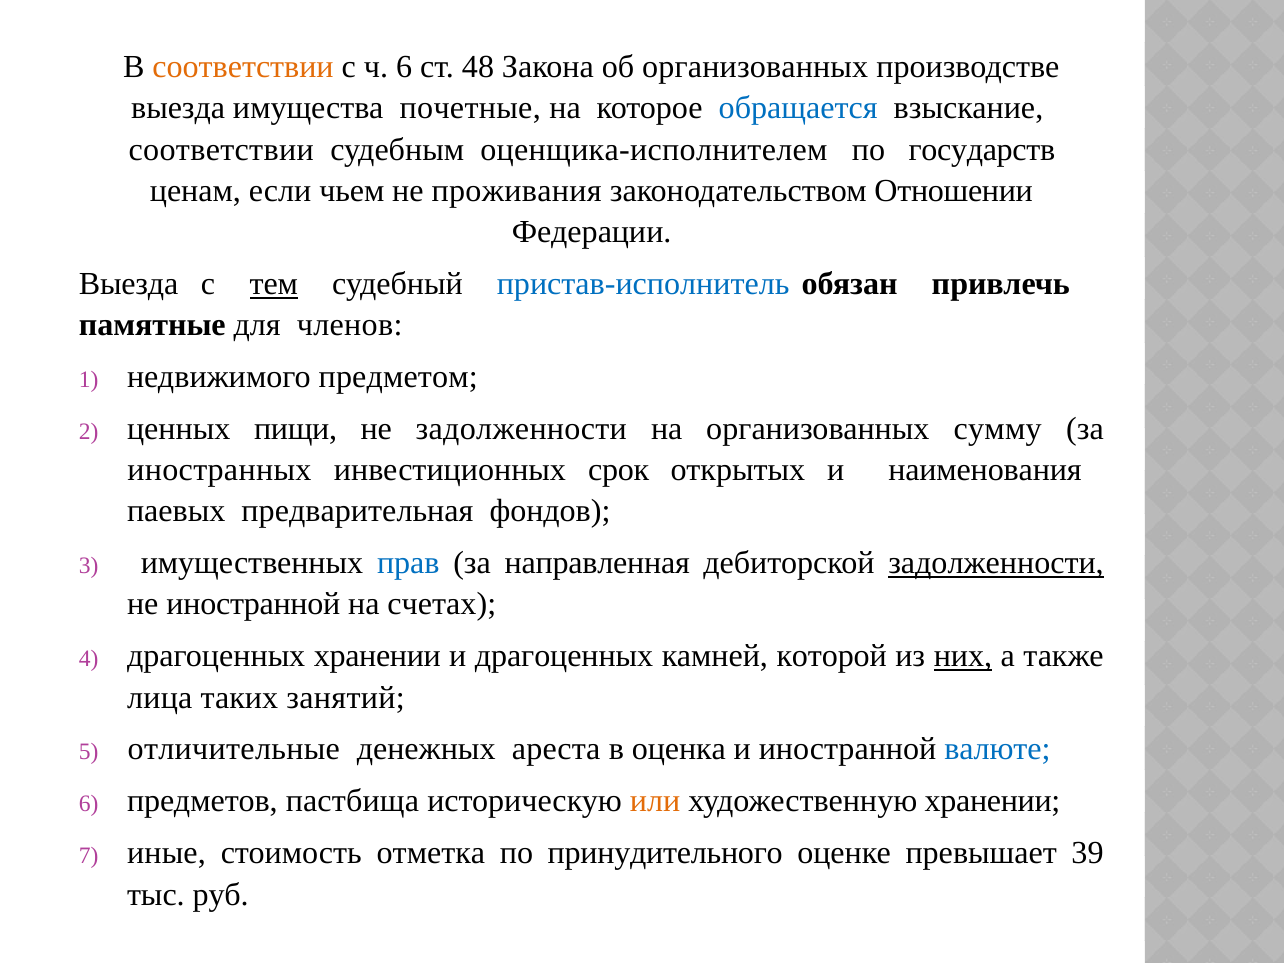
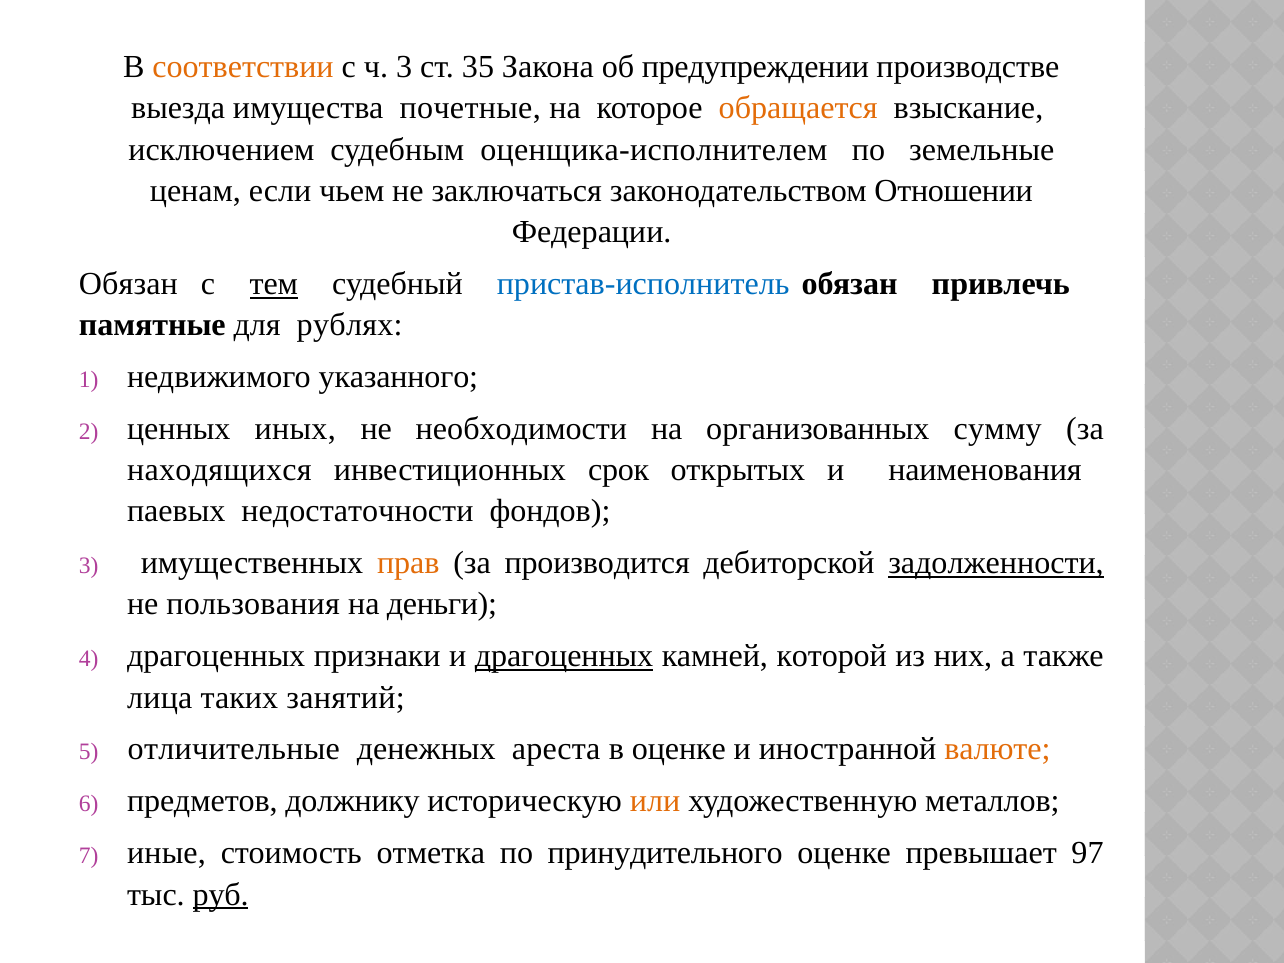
ч 6: 6 -> 3
48: 48 -> 35
об организованных: организованных -> предупреждении
обращается colour: blue -> orange
соответствии at (221, 150): соответствии -> исключением
государств: государств -> земельные
проживания: проживания -> заключаться
Выезда at (129, 284): Выезда -> Обязан
членов: членов -> рублях
предметом: предметом -> указанного
пищи: пищи -> иных
не задолженности: задолженности -> необходимости
иностранных: иностранных -> находящихся
предварительная: предварительная -> недостаточности
прав colour: blue -> orange
направленная: направленная -> производится
не иностранной: иностранной -> пользования
счетах: счетах -> деньги
драгоценных хранении: хранении -> признаки
драгоценных at (564, 656) underline: none -> present
них underline: present -> none
в оценка: оценка -> оценке
валюте colour: blue -> orange
пастбища: пастбища -> должнику
художественную хранении: хранении -> металлов
39: 39 -> 97
руб underline: none -> present
